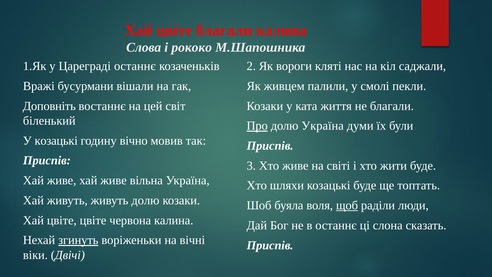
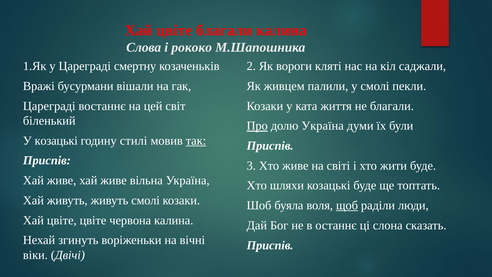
Цареграді останнє: останнє -> смертну
Доповніть at (49, 106): Доповніть -> Цареграді
вічно: вічно -> стилі
так underline: none -> present
живуть долю: долю -> смолі
згинуть underline: present -> none
